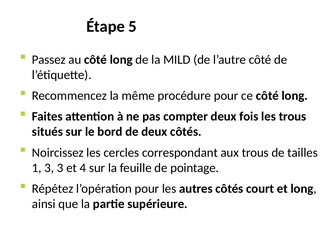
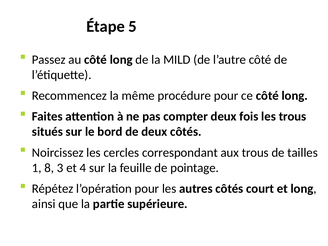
1 3: 3 -> 8
